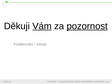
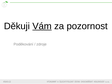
pozornost underline: present -> none
